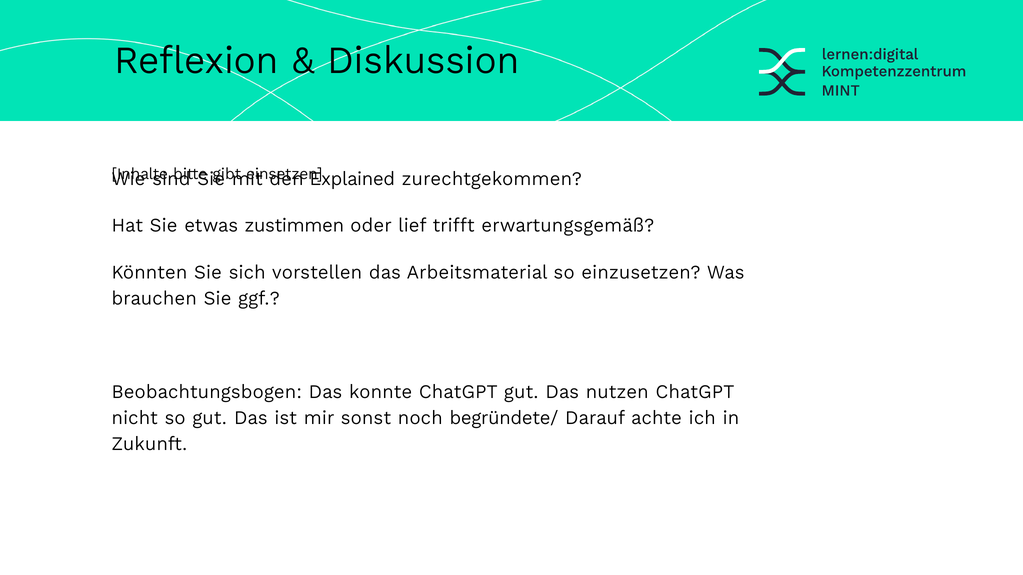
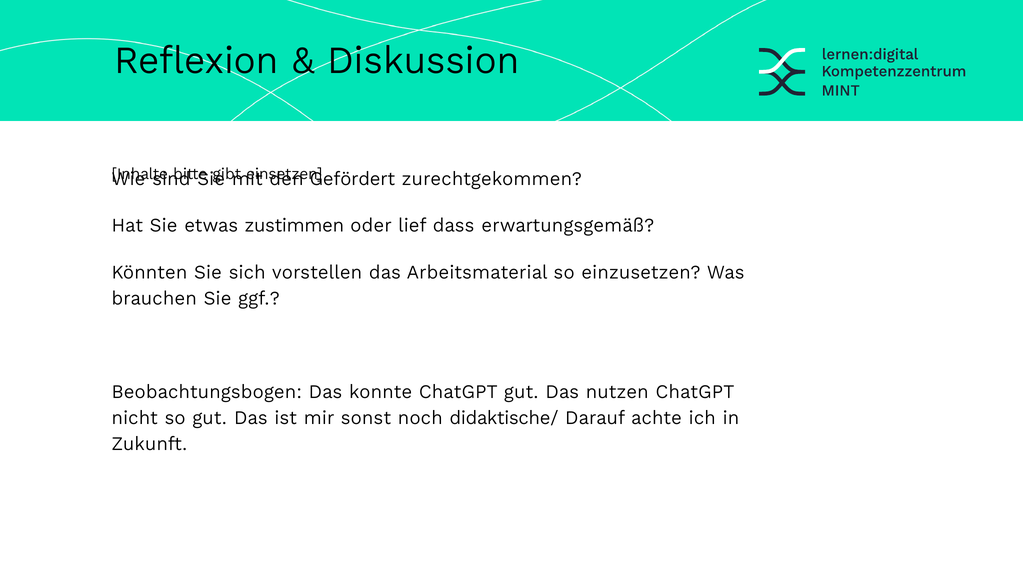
Explained: Explained -> Gefördert
trifft: trifft -> dass
begründete/: begründete/ -> didaktische/
